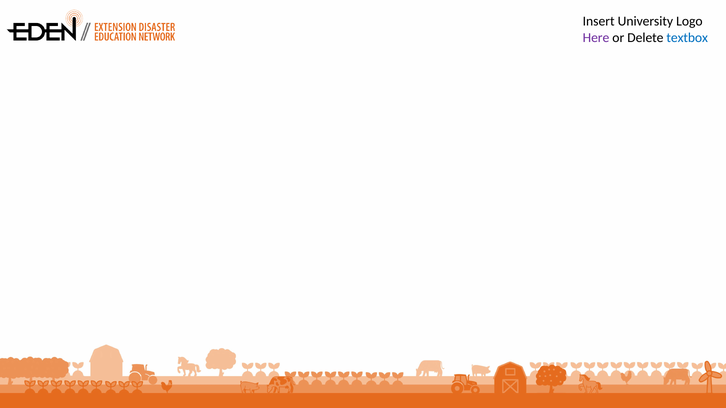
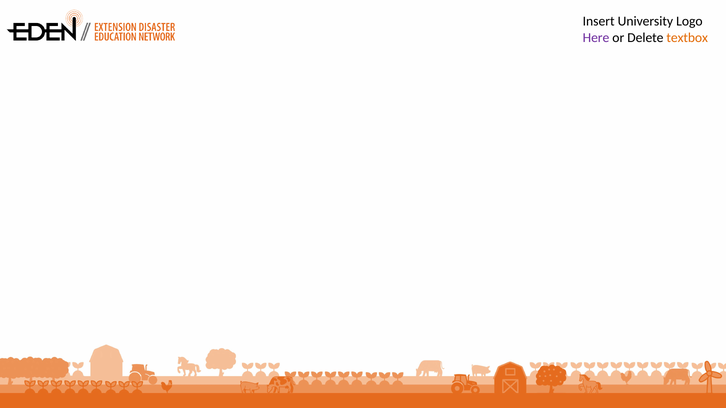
textbox colour: blue -> orange
